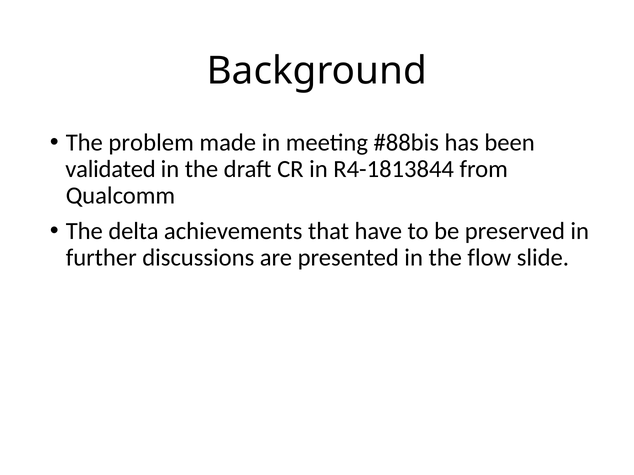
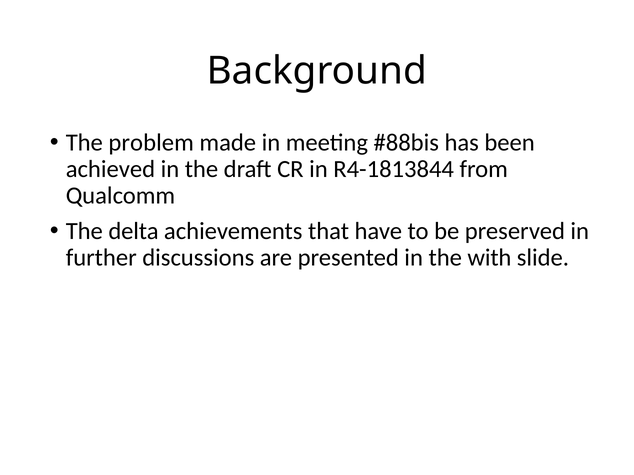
validated: validated -> achieved
flow: flow -> with
